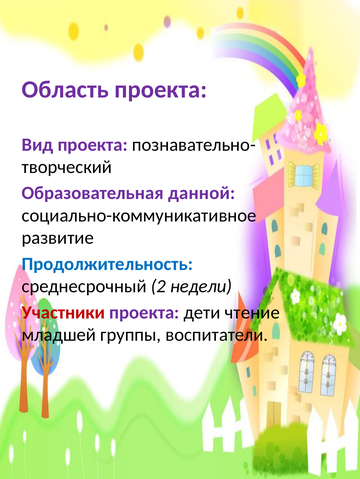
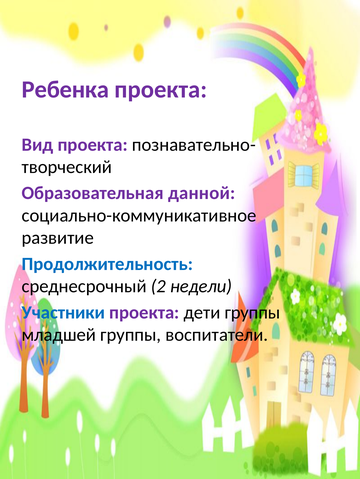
Область: Область -> Ребенка
Участники colour: red -> blue
дети чтение: чтение -> группы
